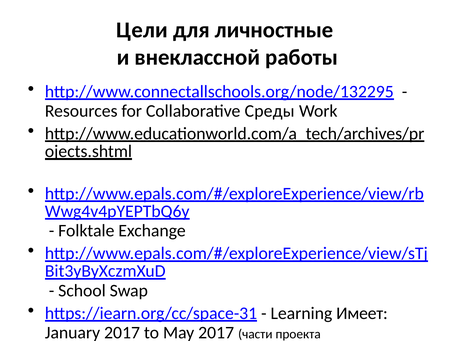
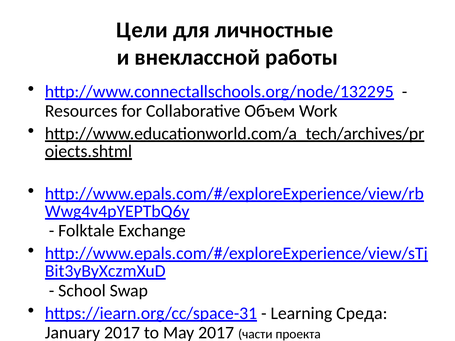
Среды: Среды -> Объем
Имеет: Имеет -> Среда
